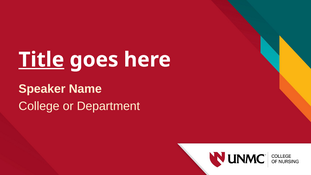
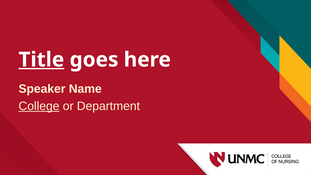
College underline: none -> present
